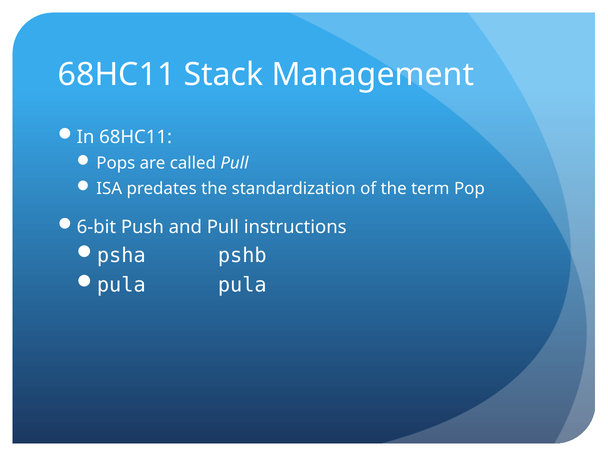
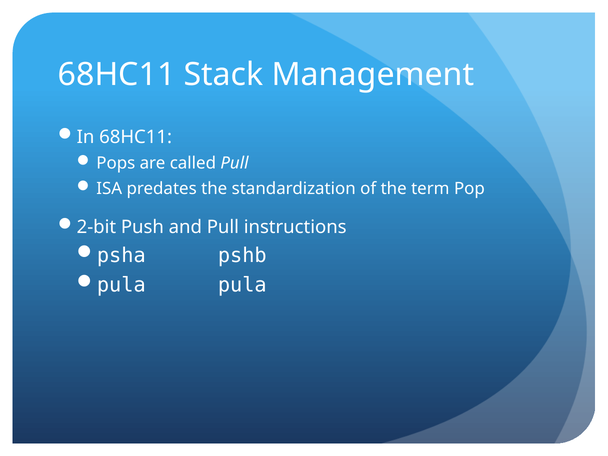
6-bit: 6-bit -> 2-bit
